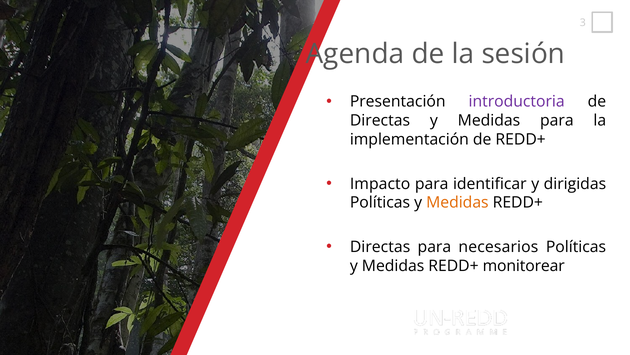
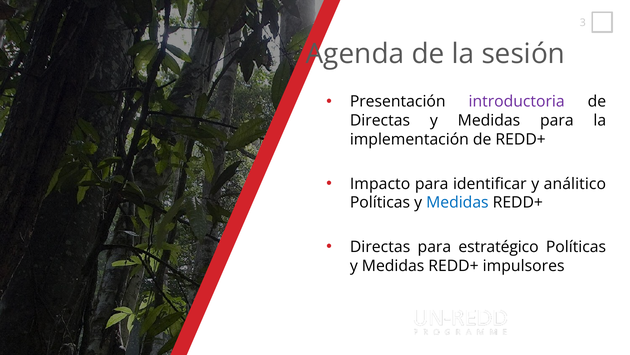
dirigidas: dirigidas -> análitico
Medidas at (457, 202) colour: orange -> blue
necesarios: necesarios -> estratégico
monitorear: monitorear -> impulsores
